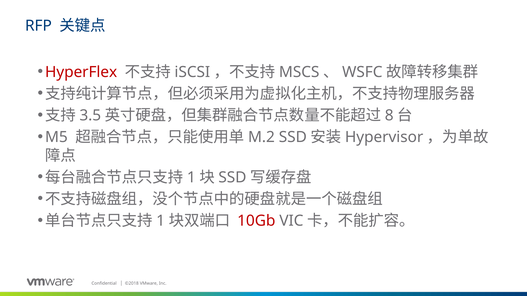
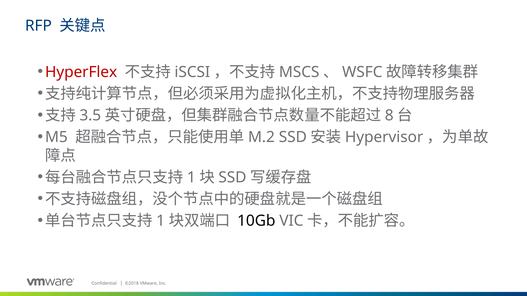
10Gb colour: red -> black
